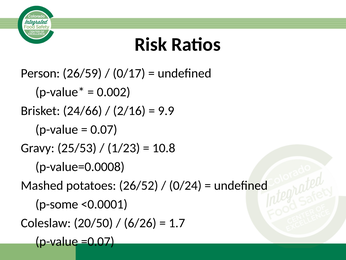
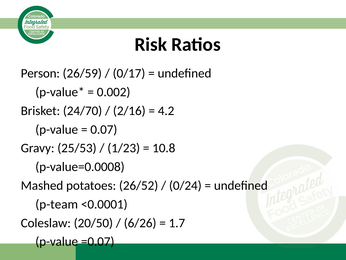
24/66: 24/66 -> 24/70
9.9: 9.9 -> 4.2
p-some: p-some -> p-team
